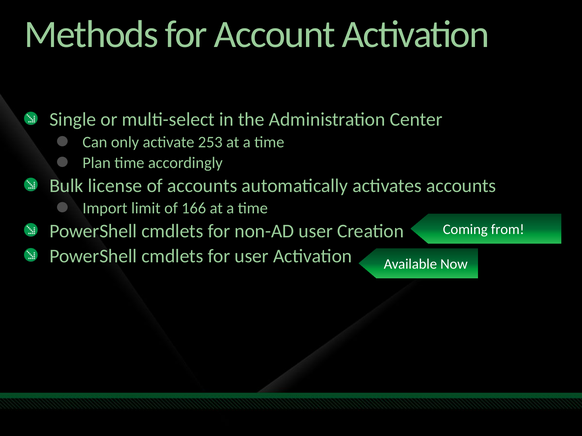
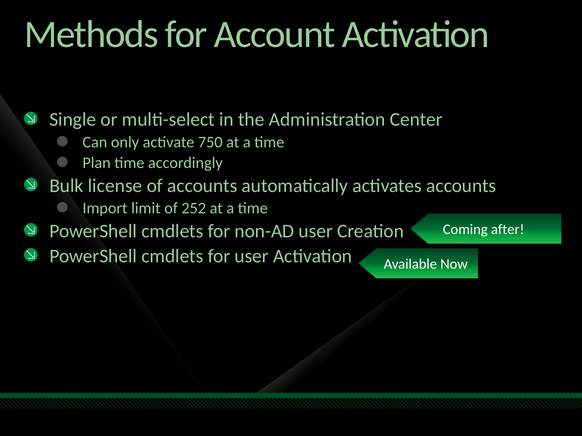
253: 253 -> 750
166: 166 -> 252
from: from -> after
